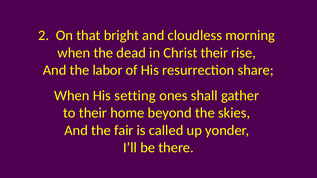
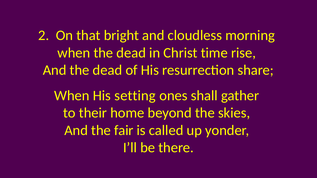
Christ their: their -> time
And the labor: labor -> dead
